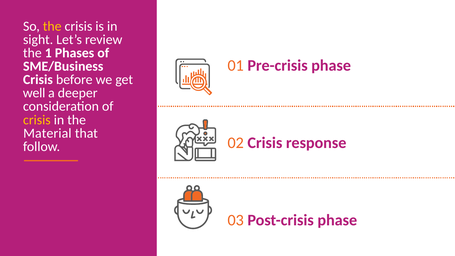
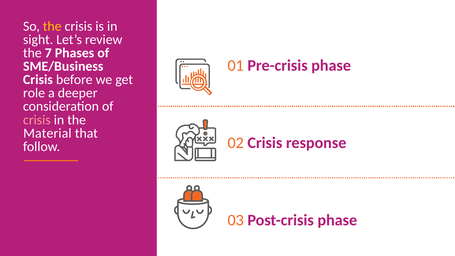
1: 1 -> 7
well: well -> role
crisis at (37, 120) colour: yellow -> pink
